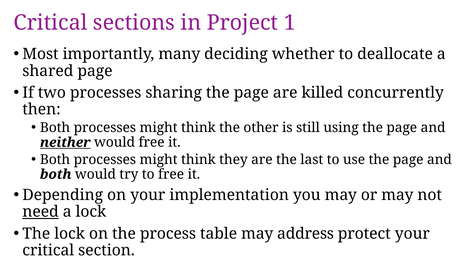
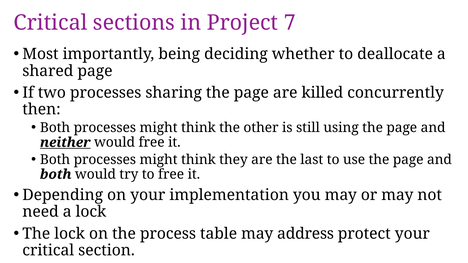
1: 1 -> 7
many: many -> being
need underline: present -> none
